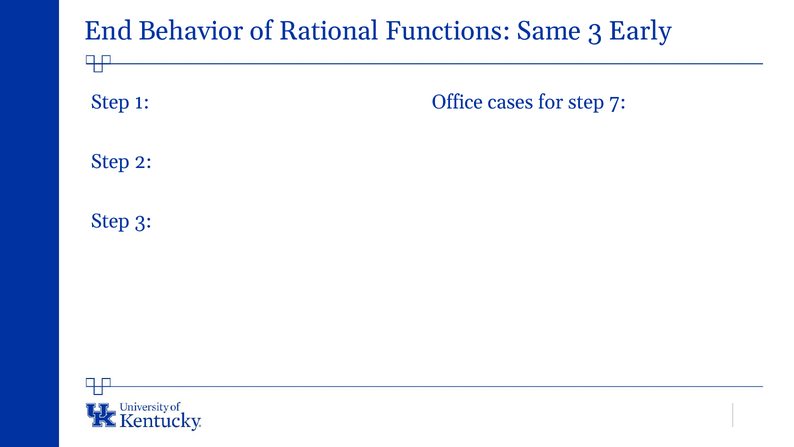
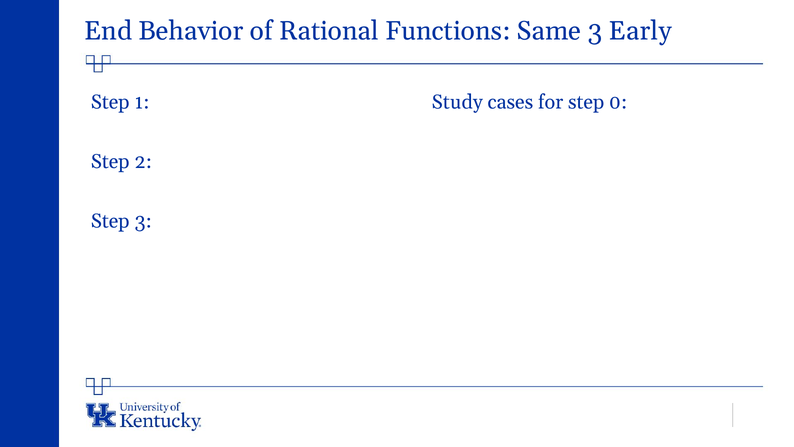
Office: Office -> Study
7: 7 -> 0
